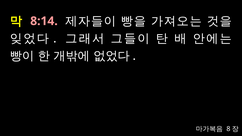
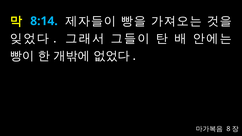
8:14 colour: pink -> light blue
